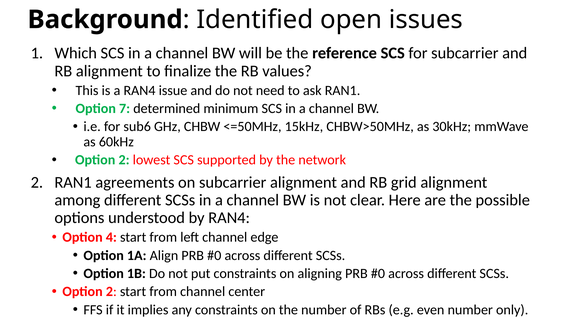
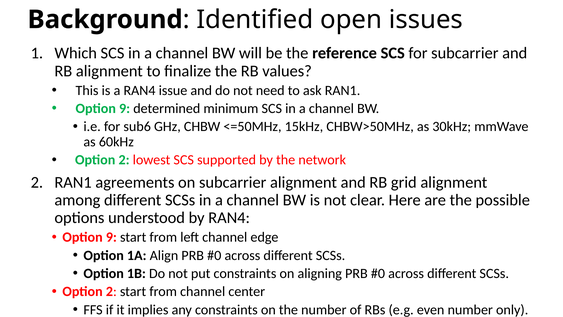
7 at (125, 108): 7 -> 9
4 at (111, 237): 4 -> 9
